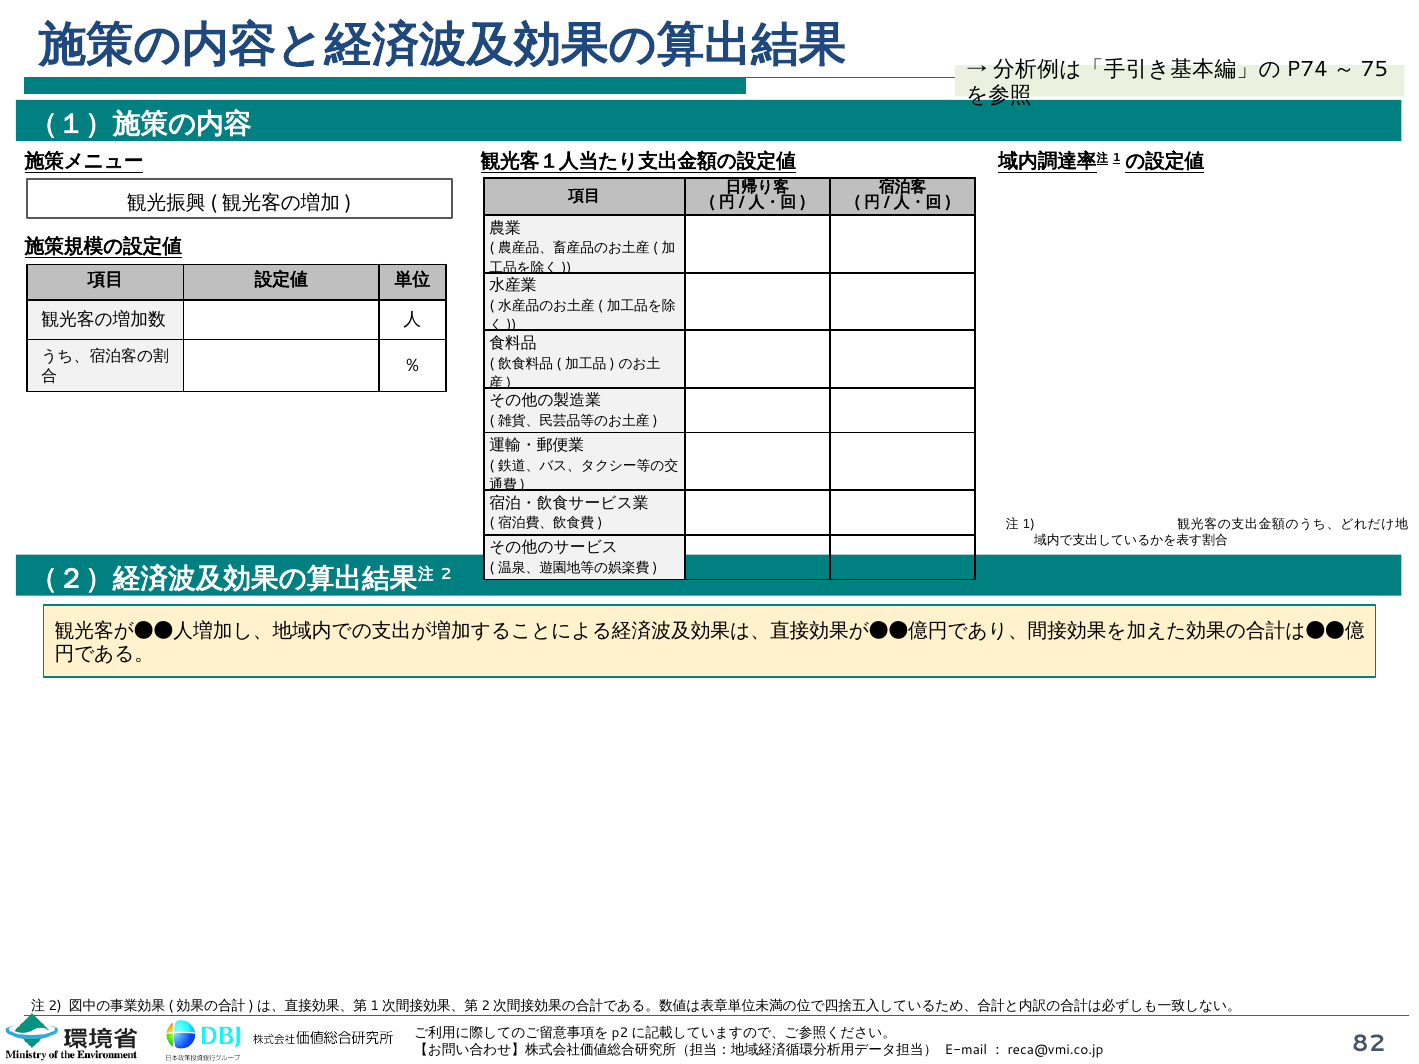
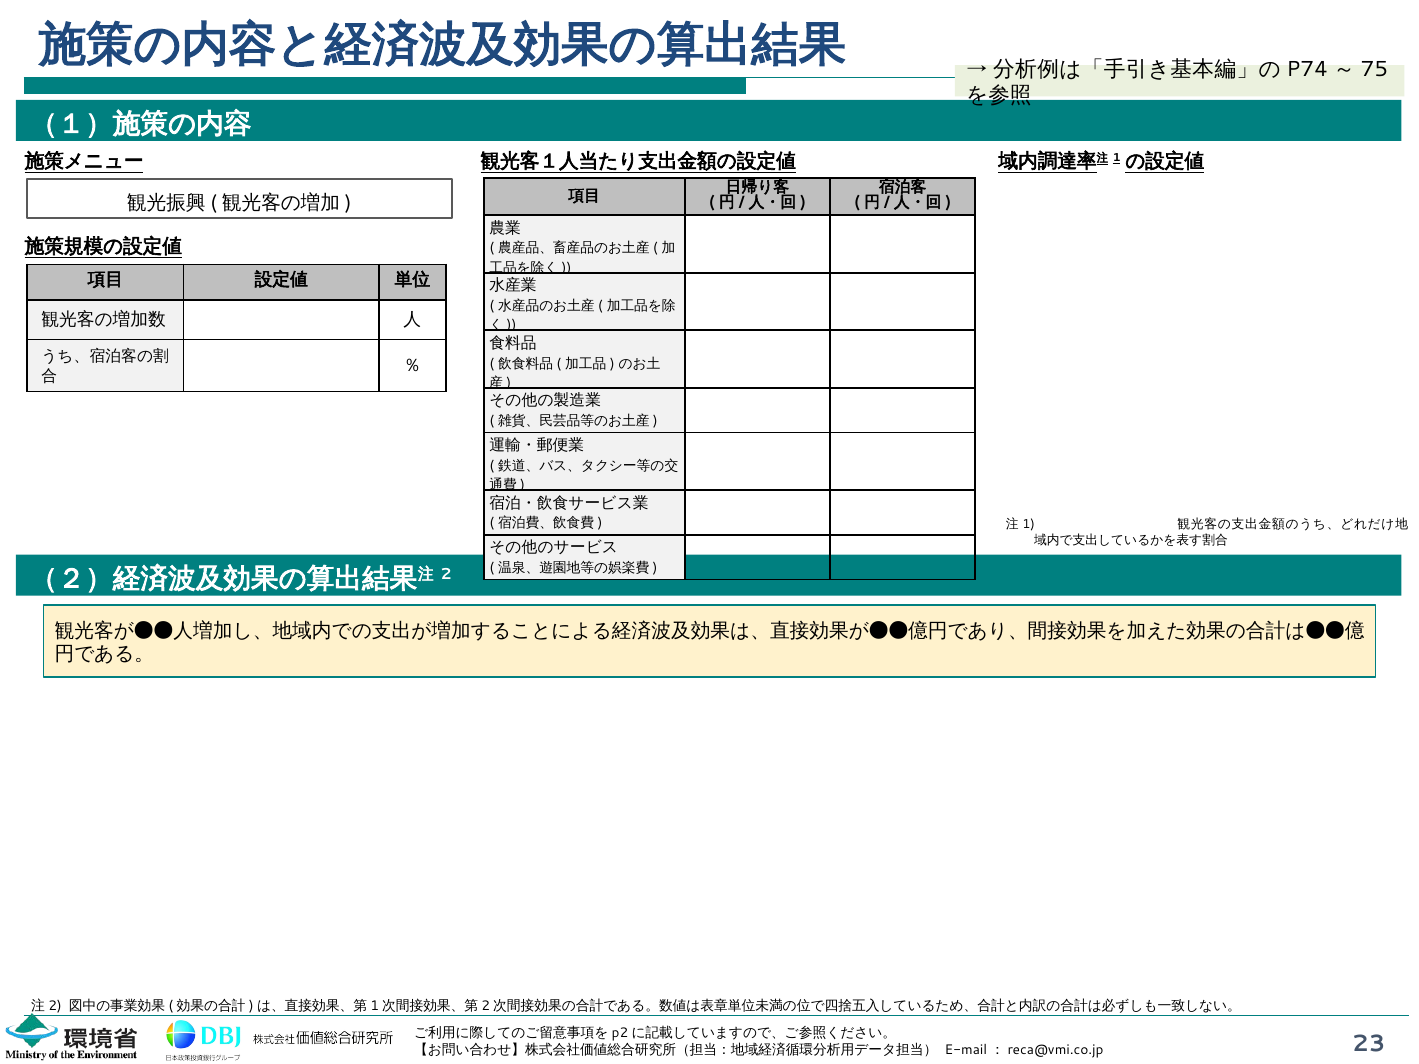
82: 82 -> 23
